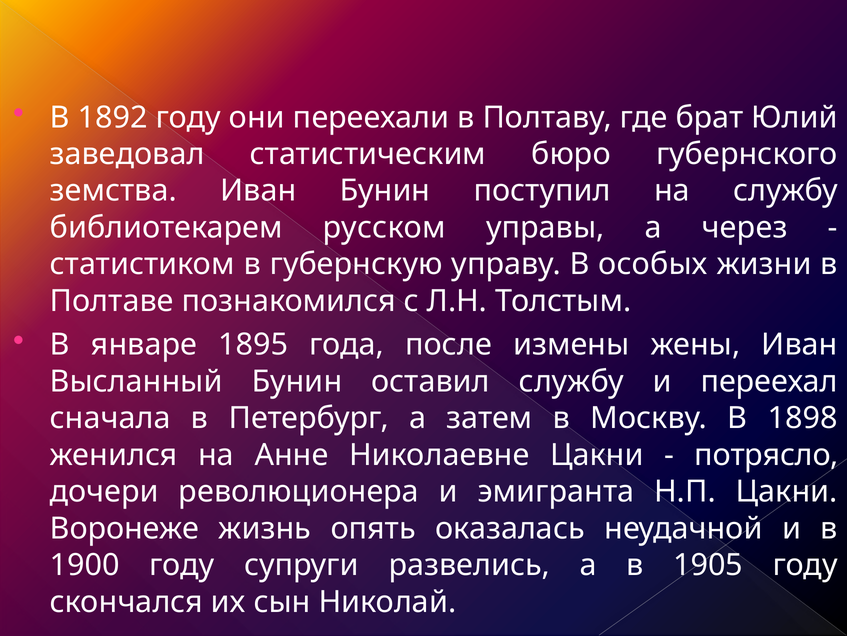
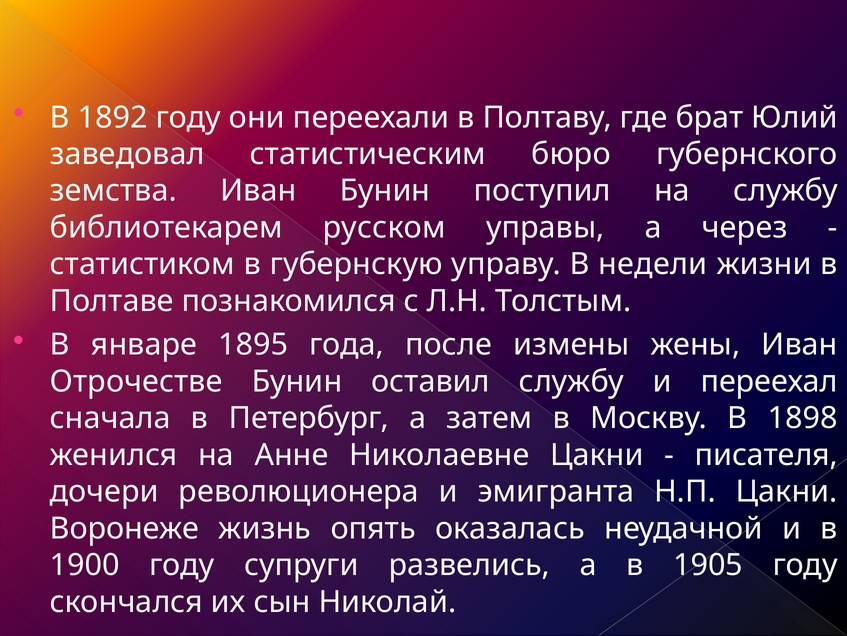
особых: особых -> недели
Высланный: Высланный -> Отрочестве
потрясло: потрясло -> писателя
